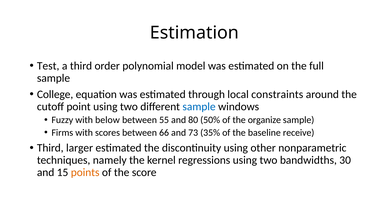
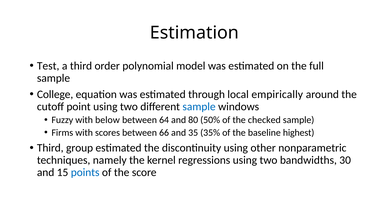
constraints: constraints -> empirically
55: 55 -> 64
organize: organize -> checked
73: 73 -> 35
receive: receive -> highest
larger: larger -> group
points colour: orange -> blue
